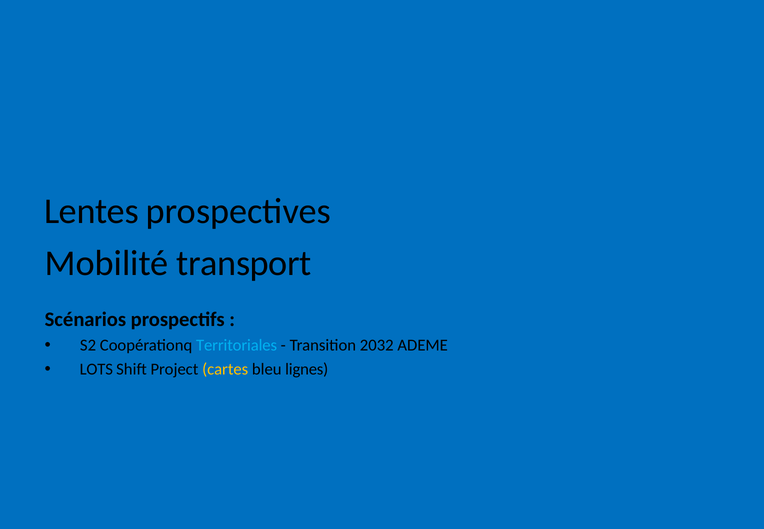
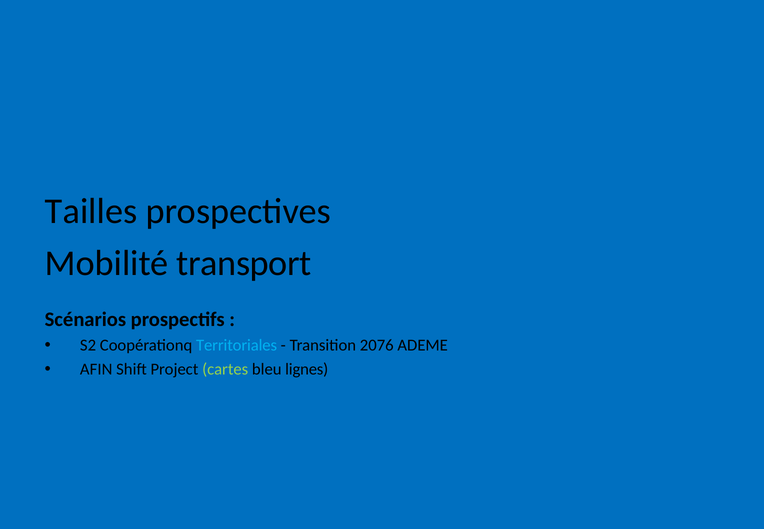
Lentes: Lentes -> Tailles
2032: 2032 -> 2076
LOTS: LOTS -> AFIN
cartes colour: yellow -> light green
